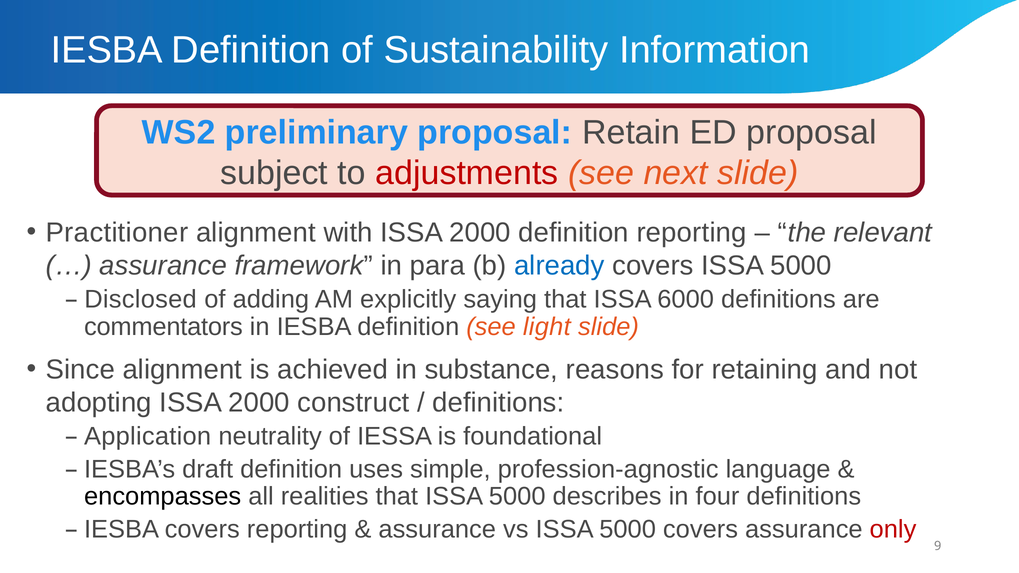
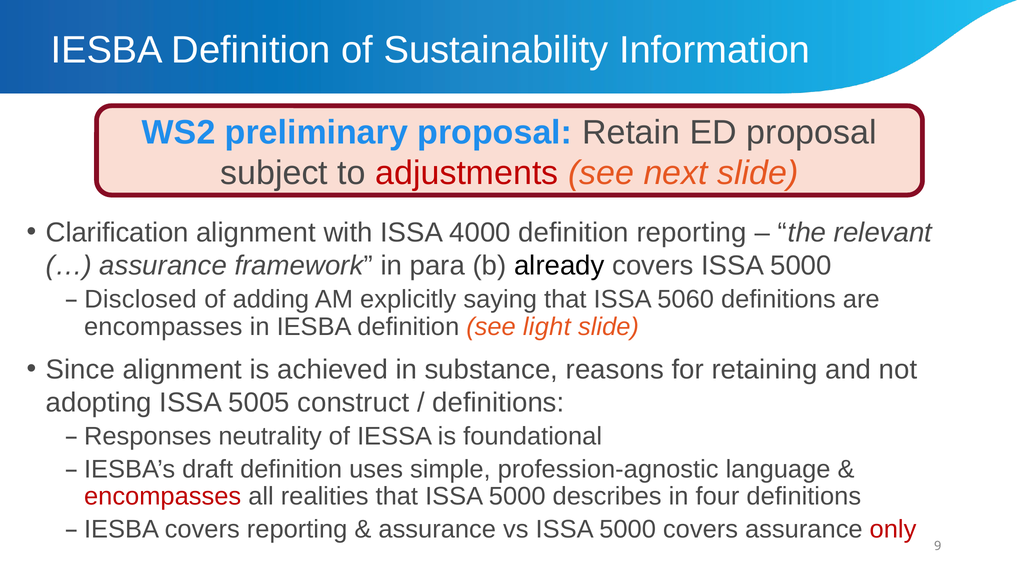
Practitioner: Practitioner -> Clarification
with ISSA 2000: 2000 -> 4000
already colour: blue -> black
6000: 6000 -> 5060
commentators at (163, 327): commentators -> encompasses
adopting ISSA 2000: 2000 -> 5005
Application: Application -> Responses
encompasses at (163, 497) colour: black -> red
